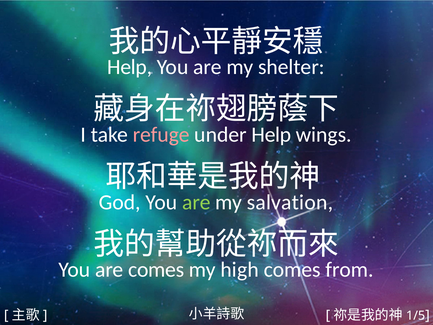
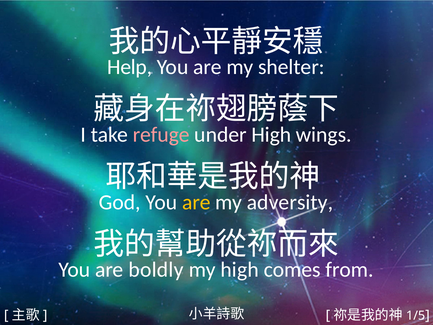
under Help: Help -> High
are at (196, 202) colour: light green -> yellow
salvation: salvation -> adversity
are comes: comes -> boldly
